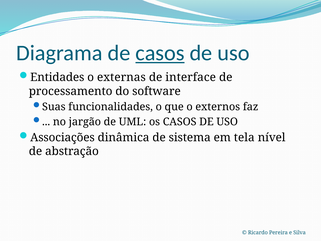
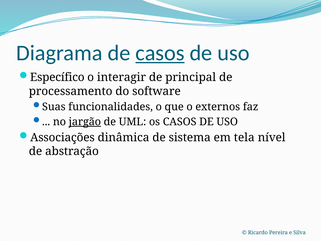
Entidades: Entidades -> Específico
externas: externas -> interagir
interface: interface -> principal
jargão underline: none -> present
